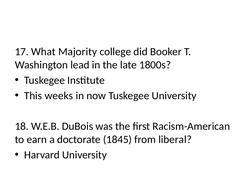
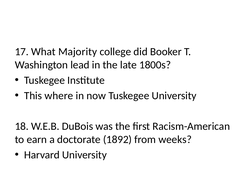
weeks: weeks -> where
1845: 1845 -> 1892
liberal: liberal -> weeks
